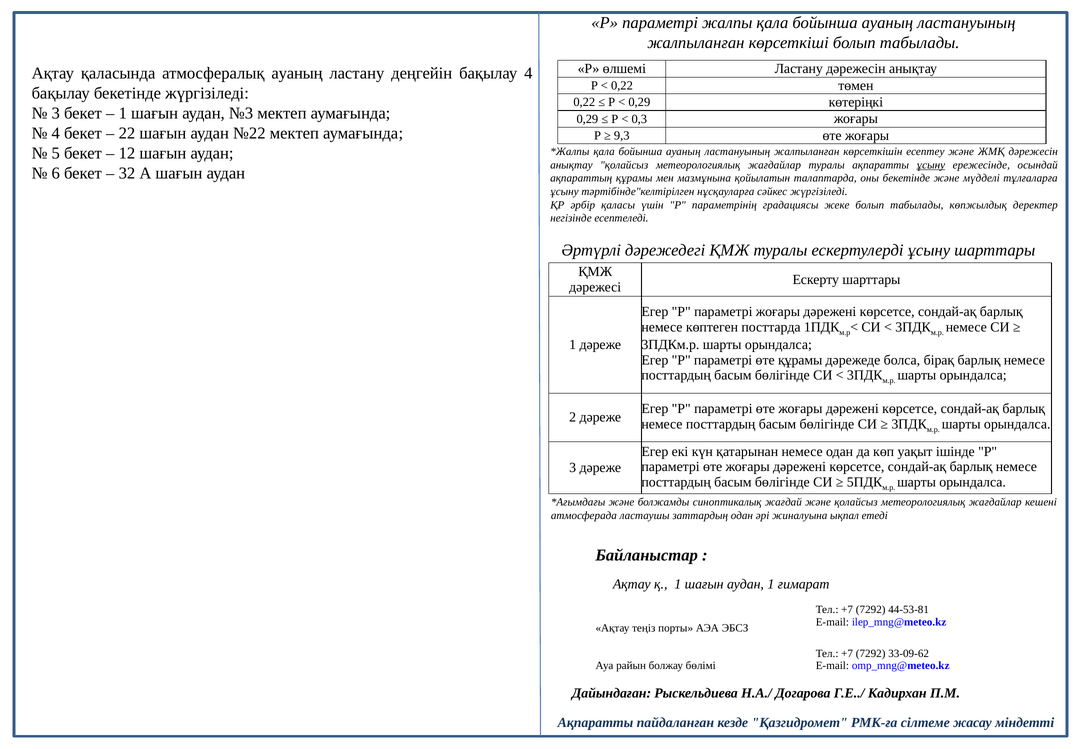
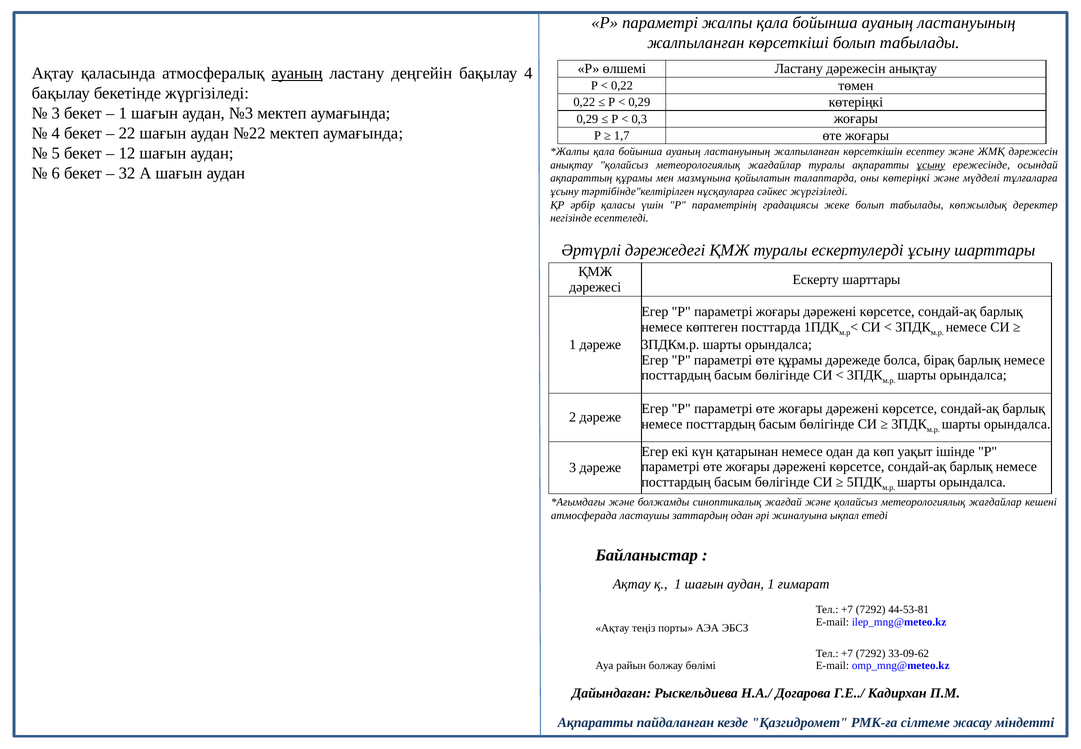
ауаның at (297, 73) underline: none -> present
9,3: 9,3 -> 1,7
оны бекетінде: бекетінде -> көтеріңкі
